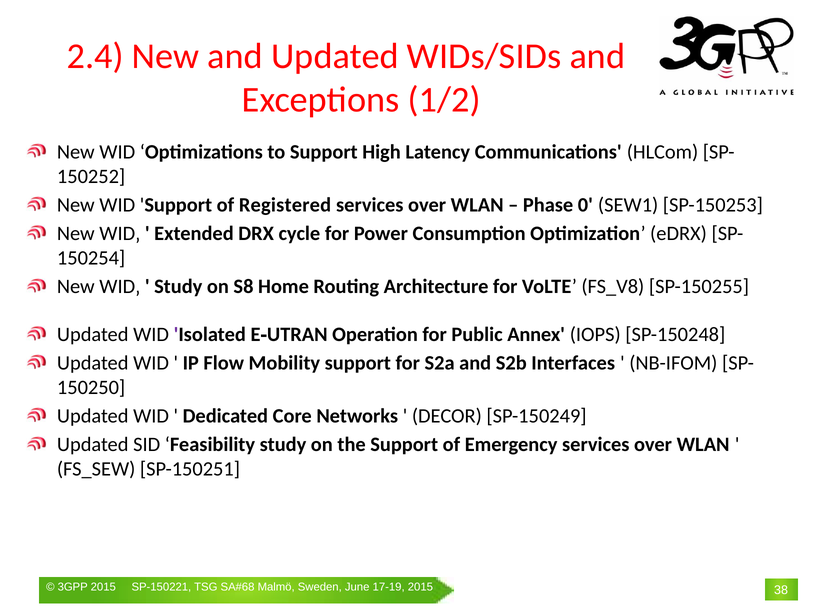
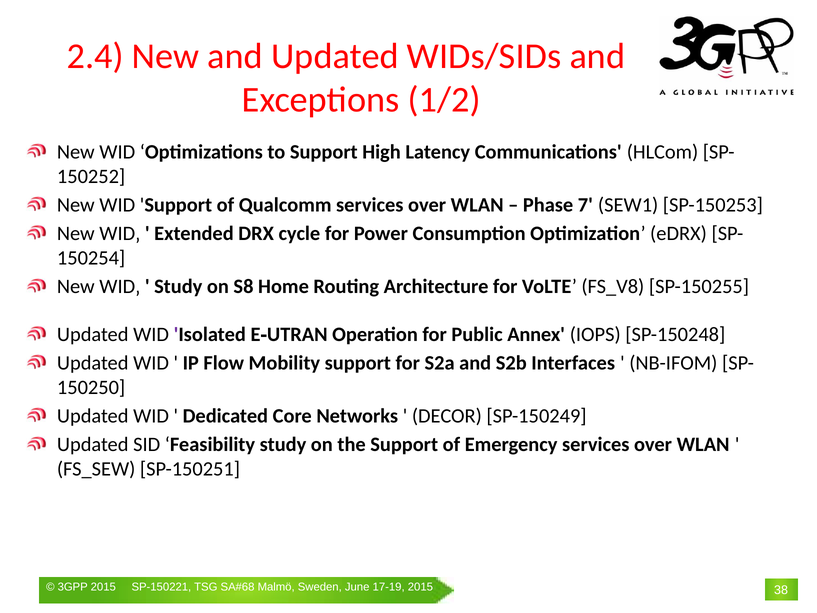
Registered: Registered -> Qualcomm
0: 0 -> 7
